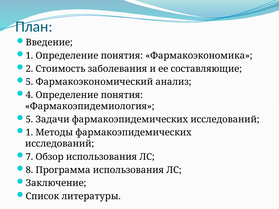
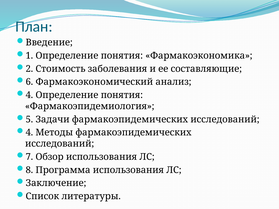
5 at (29, 82): 5 -> 6
1 at (29, 133): 1 -> 4
